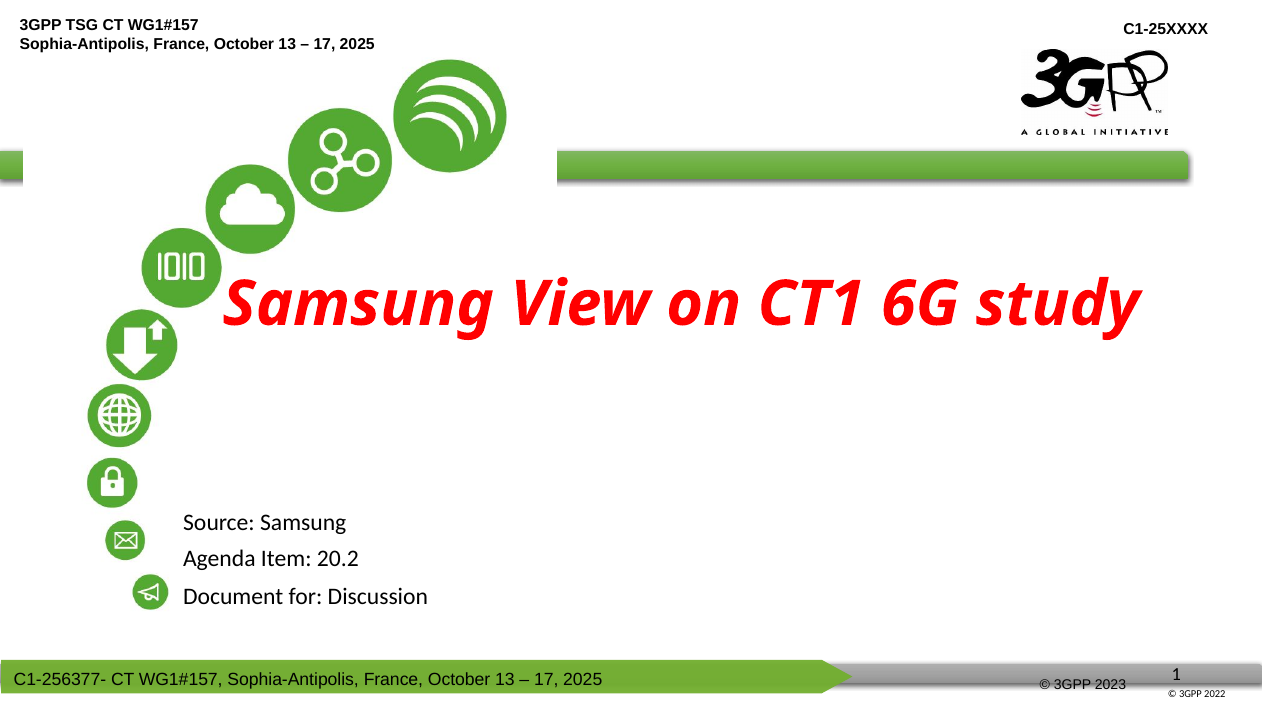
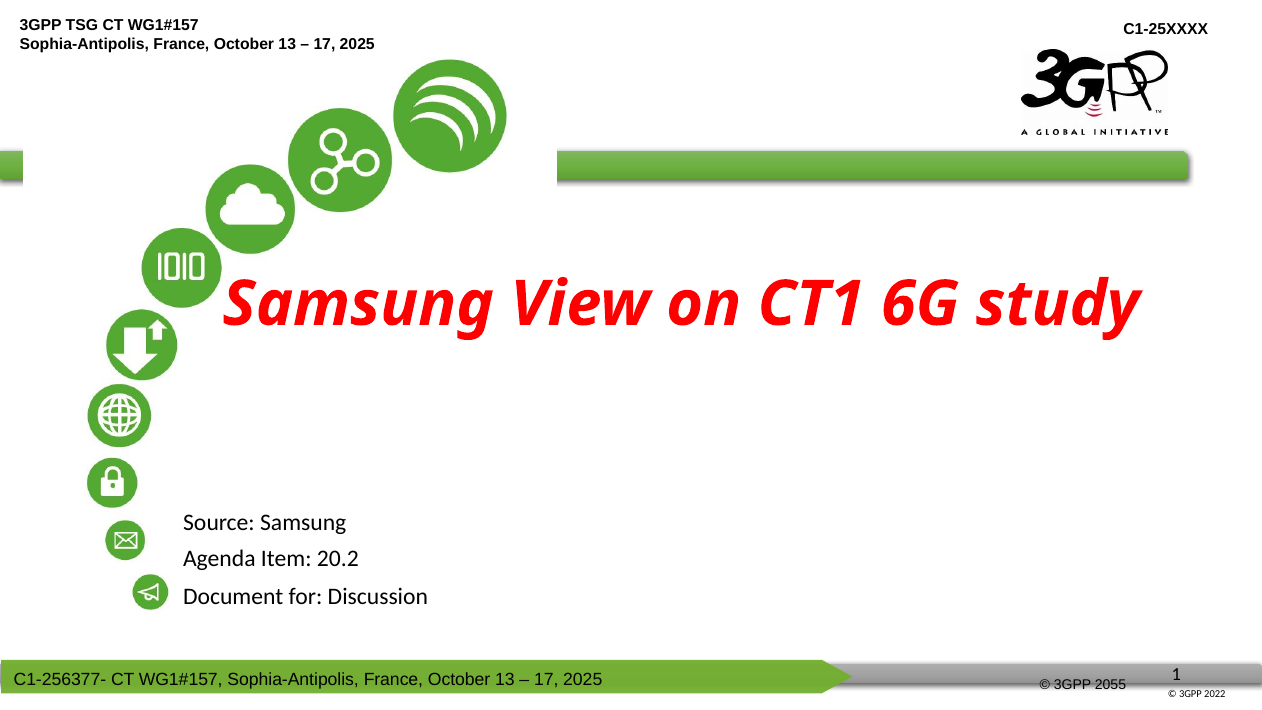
2023: 2023 -> 2055
